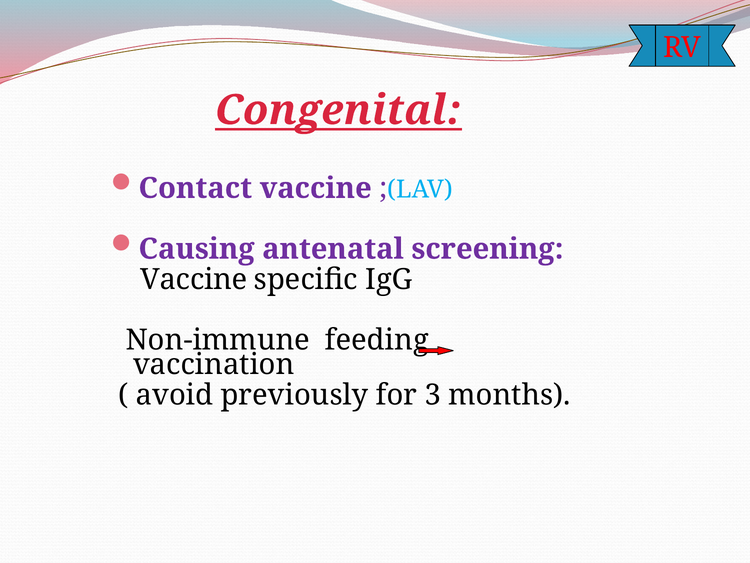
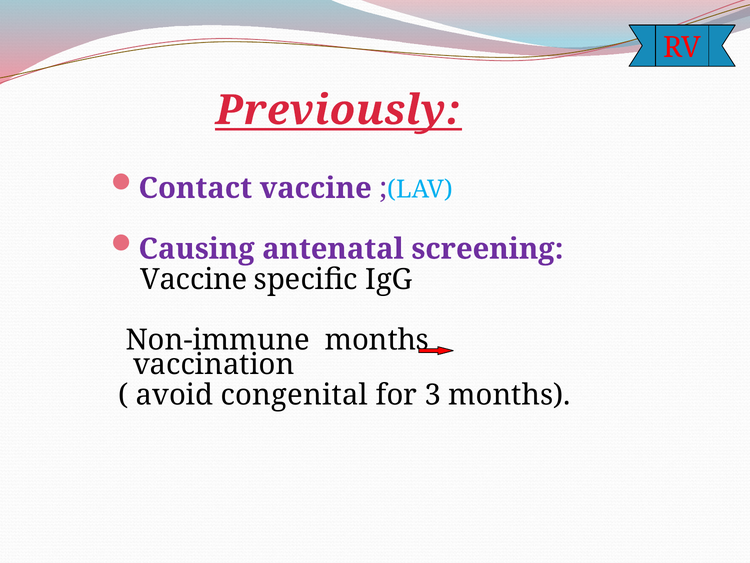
Congenital: Congenital -> Previously
Non-immune feeding: feeding -> months
previously: previously -> congenital
